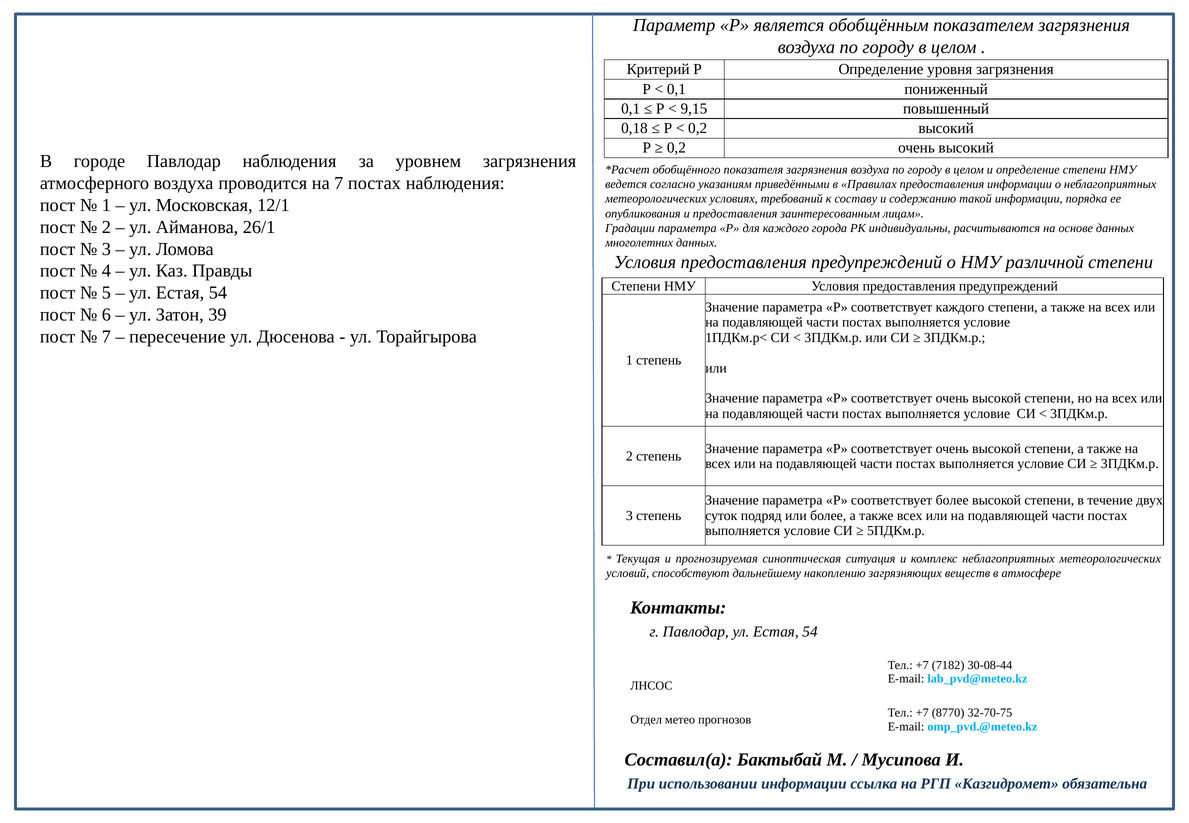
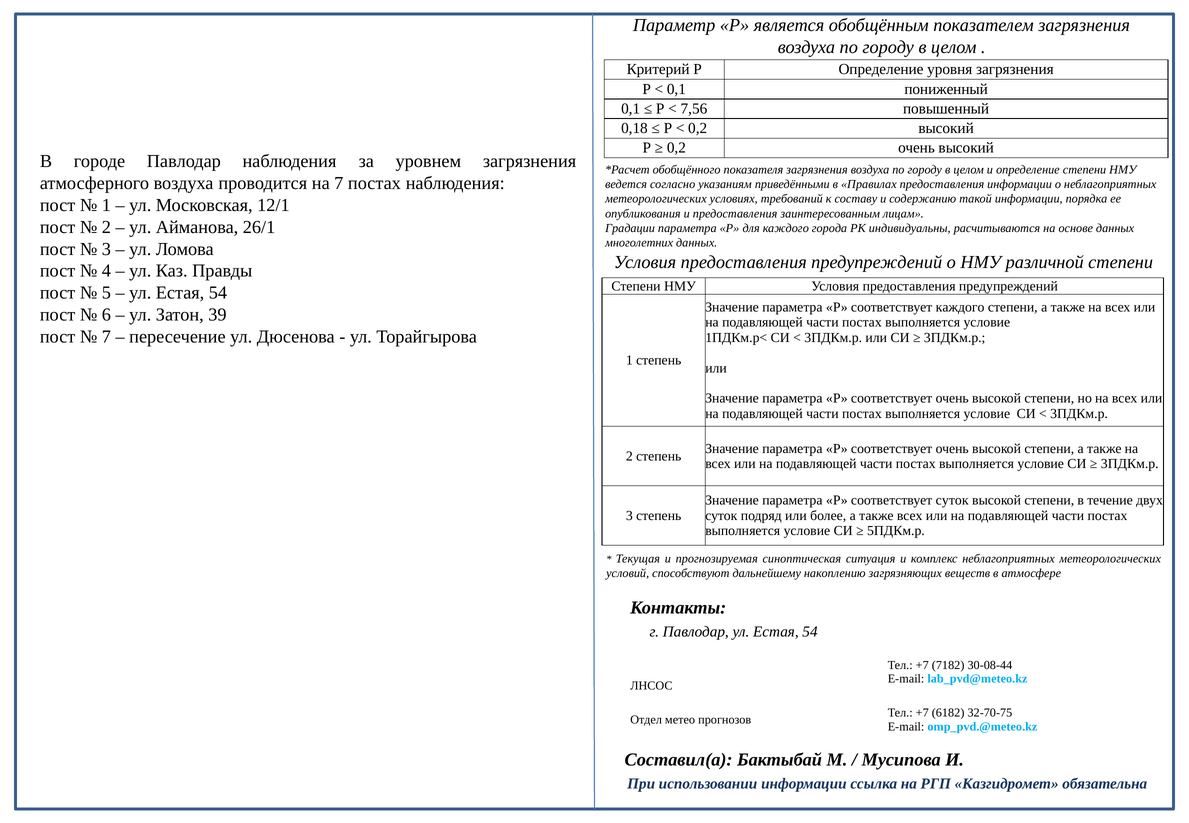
9,15: 9,15 -> 7,56
соответствует более: более -> суток
8770: 8770 -> 6182
